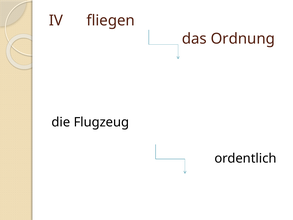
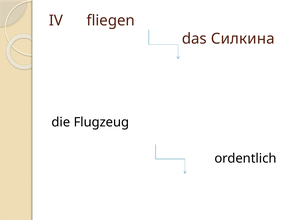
Ordnung: Ordnung -> Силкина
